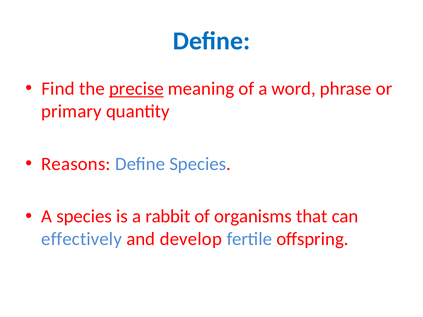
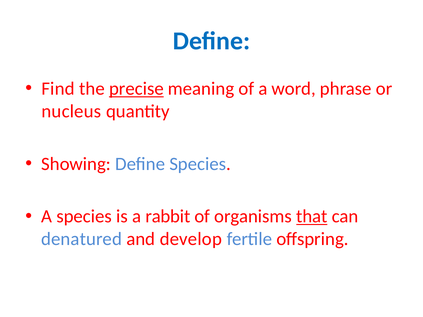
primary: primary -> nucleus
Reasons: Reasons -> Showing
that underline: none -> present
effectively: effectively -> denatured
